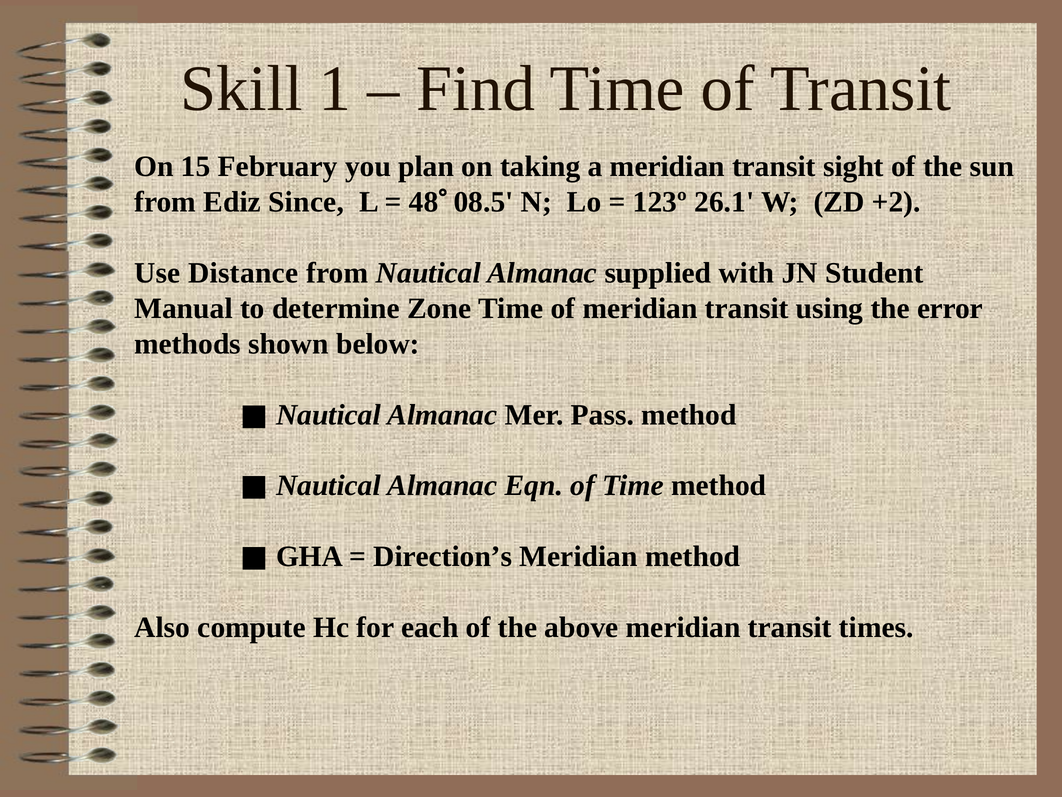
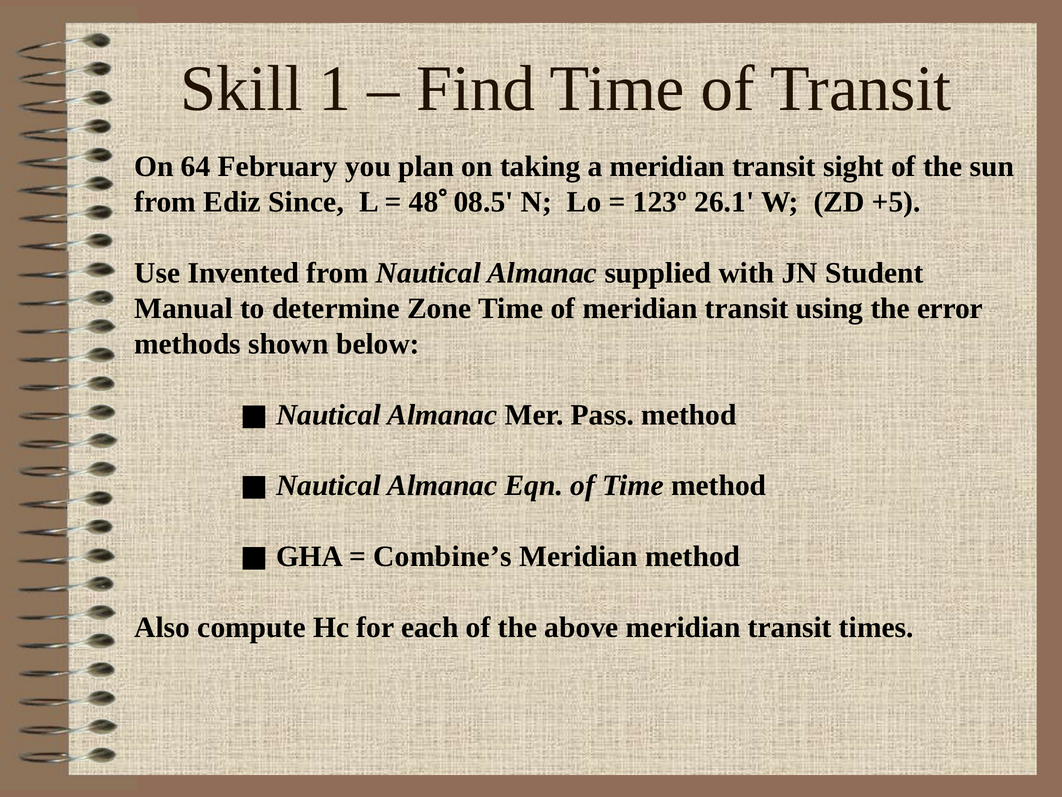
15: 15 -> 64
+2: +2 -> +5
Distance: Distance -> Invented
Direction’s: Direction’s -> Combine’s
